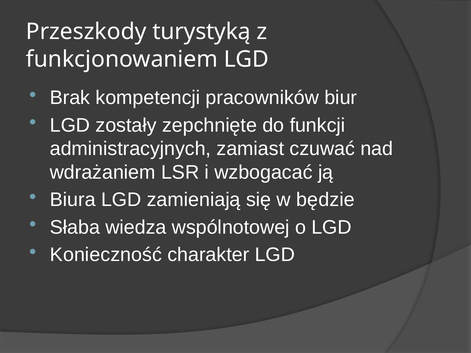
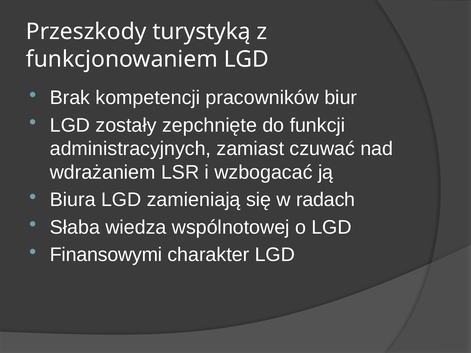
będzie: będzie -> radach
Konieczność: Konieczność -> Finansowymi
